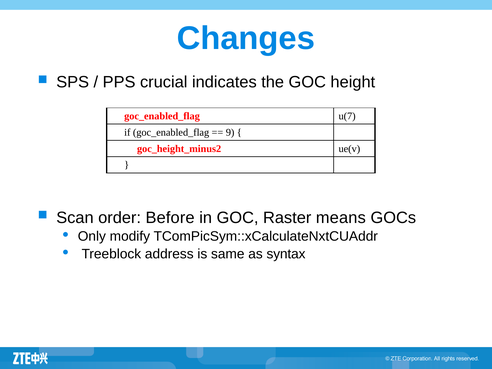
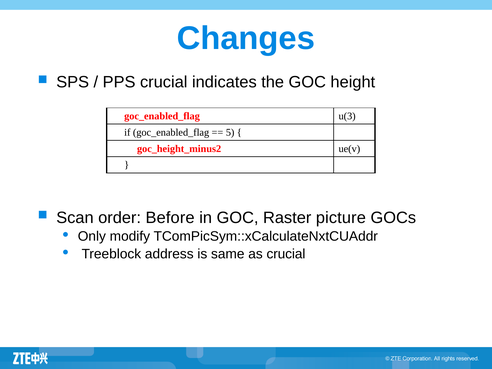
u(7: u(7 -> u(3
9: 9 -> 5
means: means -> picture
as syntax: syntax -> crucial
